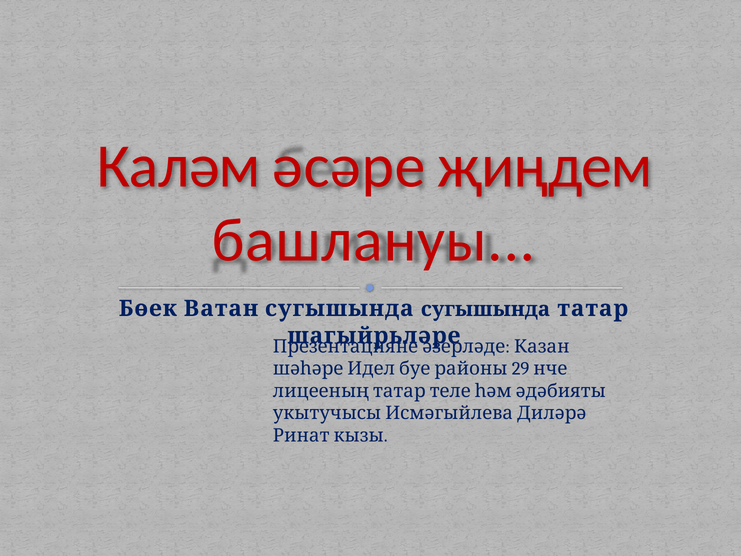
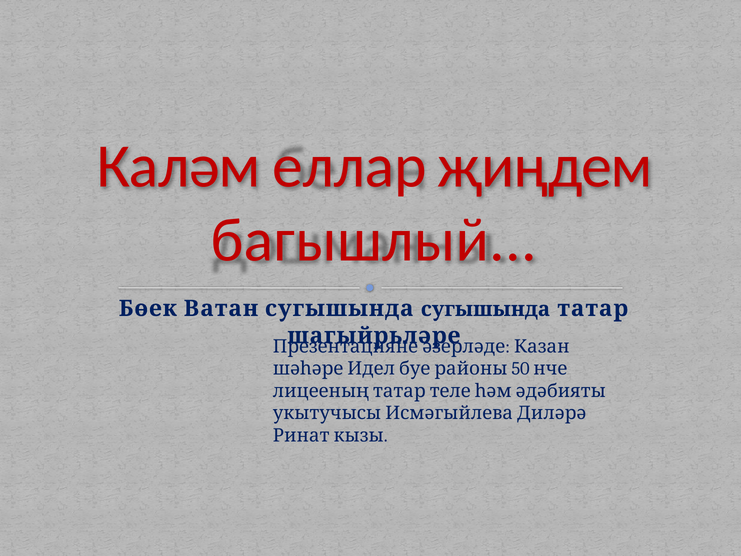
әсәре: әсәре -> еллар
башлануы: башлануы -> багышлый
29: 29 -> 50
